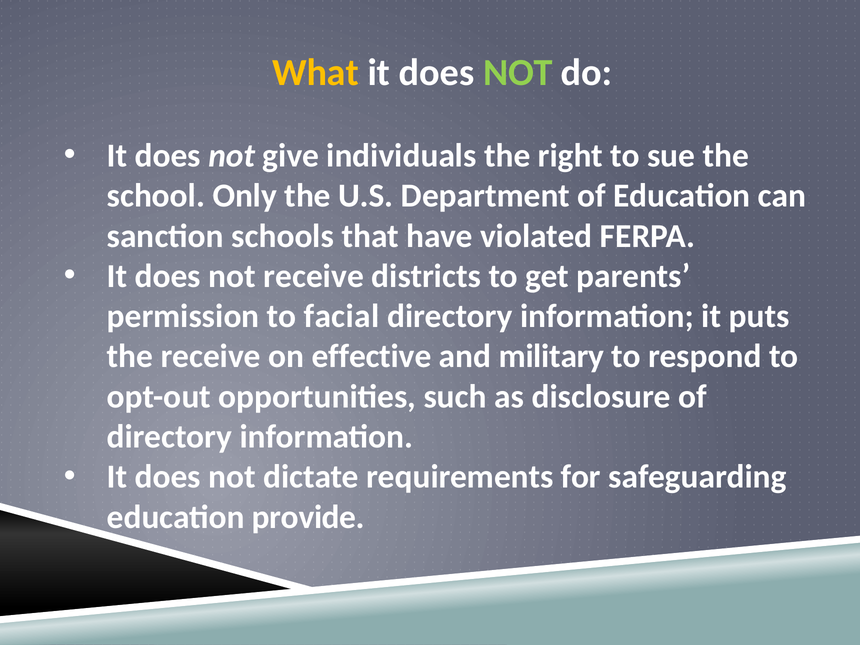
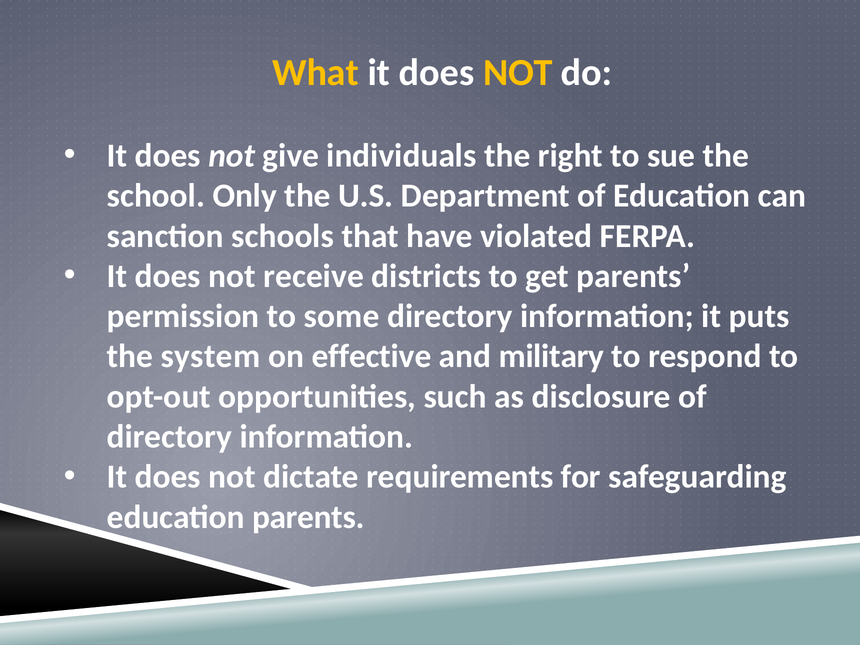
NOT at (518, 73) colour: light green -> yellow
facial: facial -> some
the receive: receive -> system
education provide: provide -> parents
